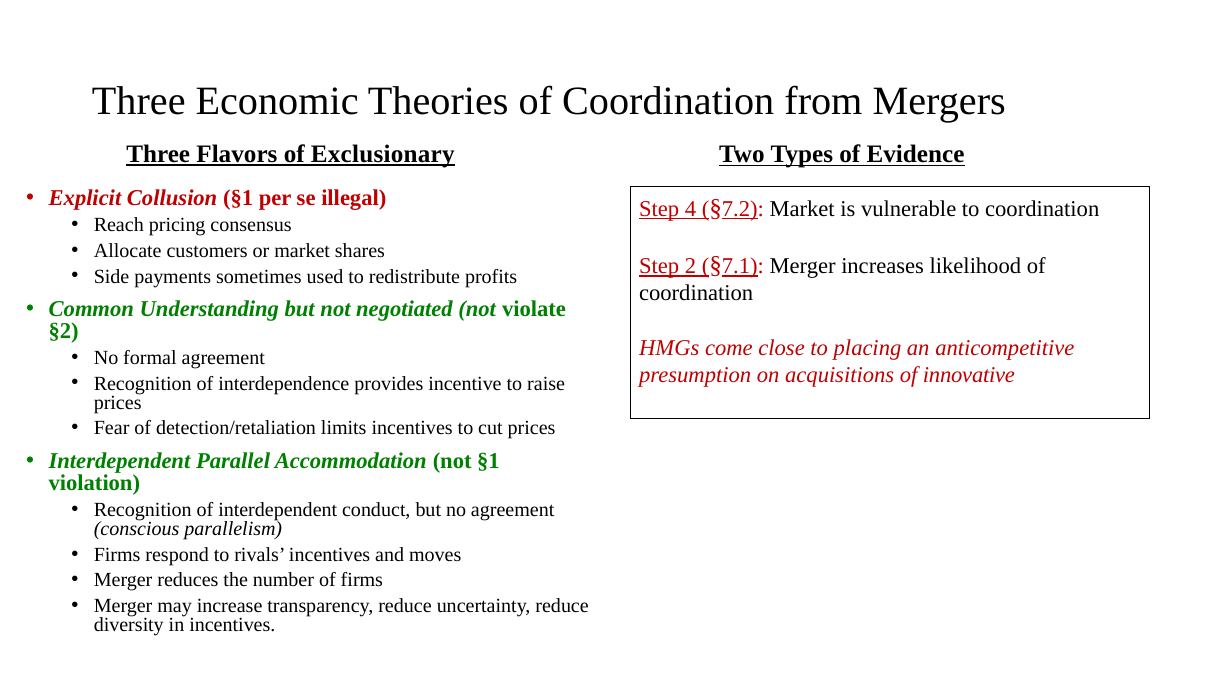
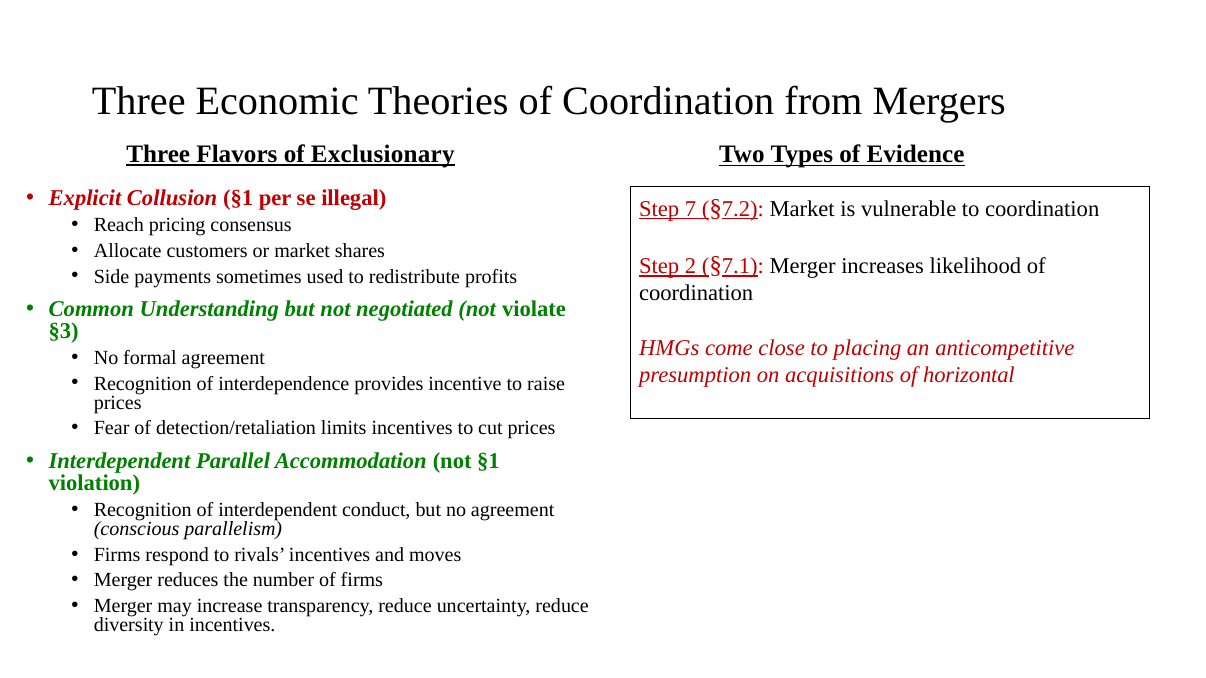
4: 4 -> 7
§2: §2 -> §3
innovative: innovative -> horizontal
